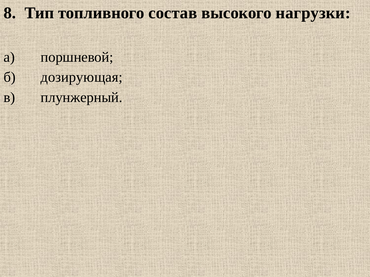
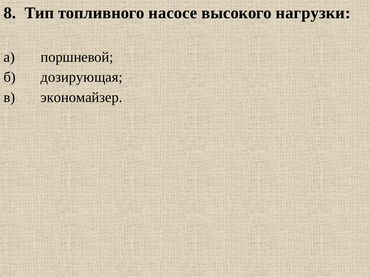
состав: состав -> насосе
плунжерный: плунжерный -> экономайзер
